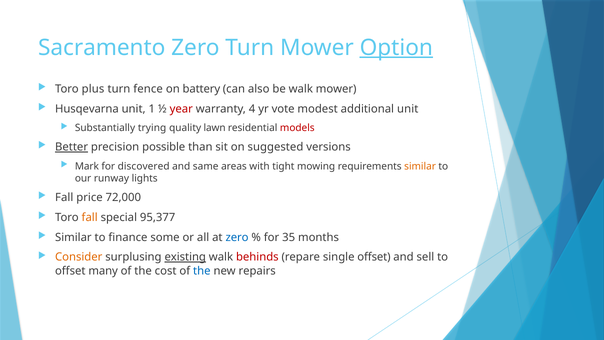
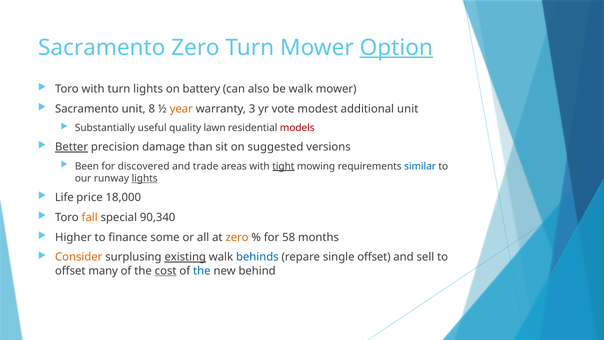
Toro plus: plus -> with
turn fence: fence -> lights
Husqevarna at (87, 109): Husqevarna -> Sacramento
1: 1 -> 8
year colour: red -> orange
4: 4 -> 3
trying: trying -> useful
possible: possible -> damage
Mark: Mark -> Been
same: same -> trade
tight underline: none -> present
similar at (420, 166) colour: orange -> blue
lights at (145, 178) underline: none -> present
Fall at (64, 197): Fall -> Life
72,000: 72,000 -> 18,000
95,377: 95,377 -> 90,340
Similar at (73, 237): Similar -> Higher
zero at (237, 237) colour: blue -> orange
35: 35 -> 58
behinds colour: red -> blue
cost underline: none -> present
repairs: repairs -> behind
